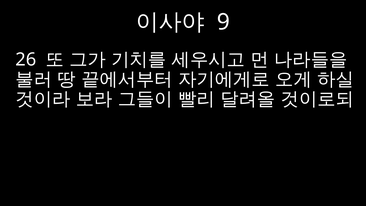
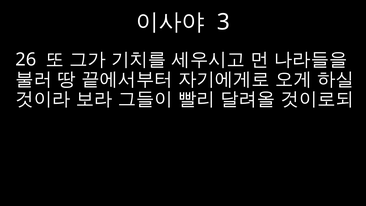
9: 9 -> 3
